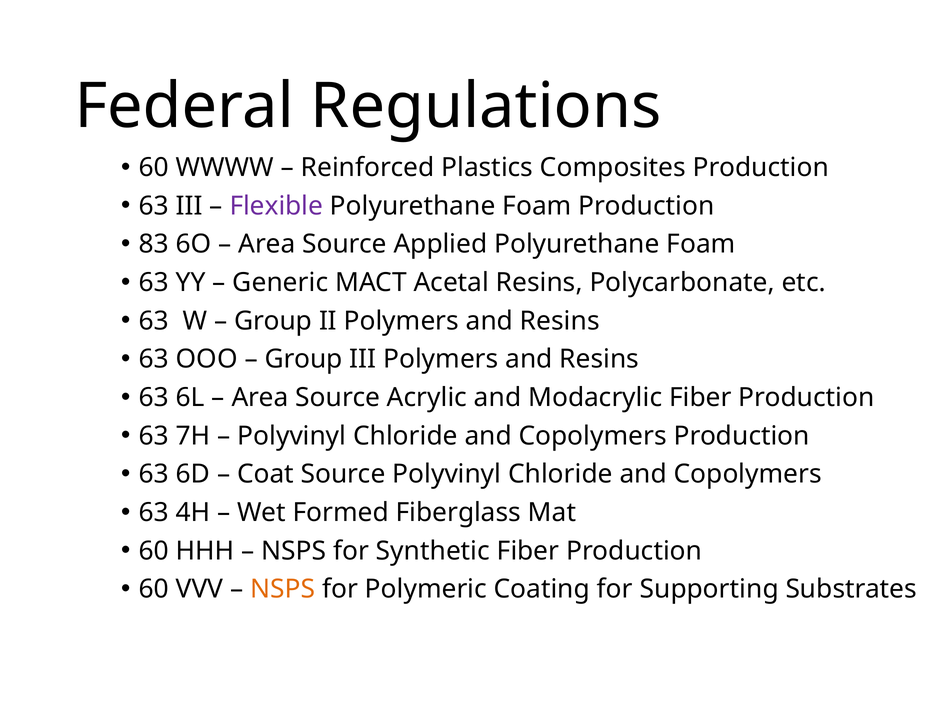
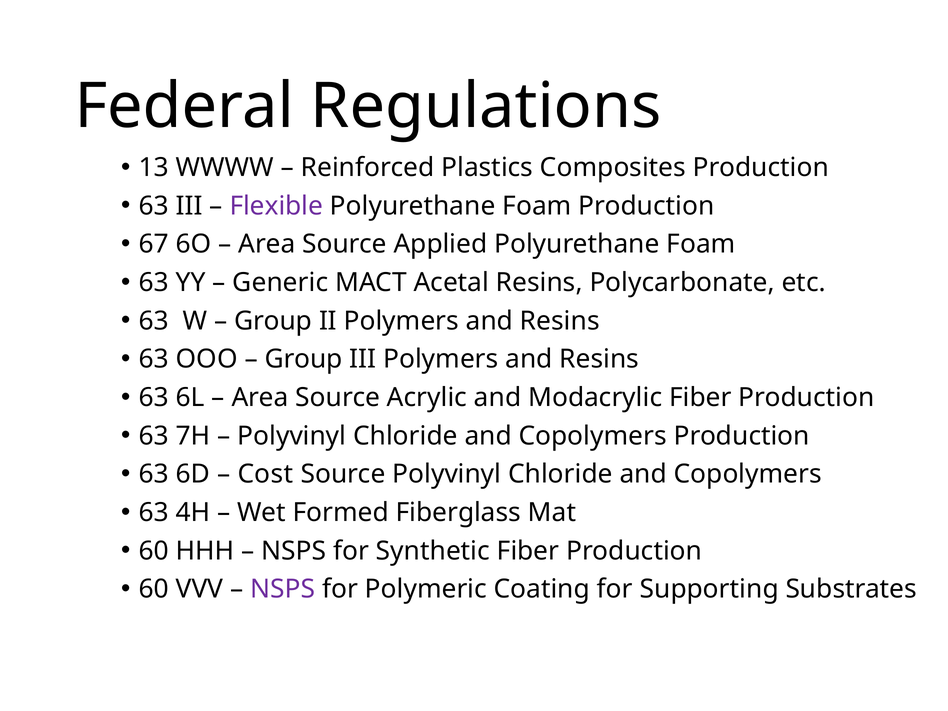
60 at (154, 168): 60 -> 13
83: 83 -> 67
Coat: Coat -> Cost
NSPS at (283, 589) colour: orange -> purple
